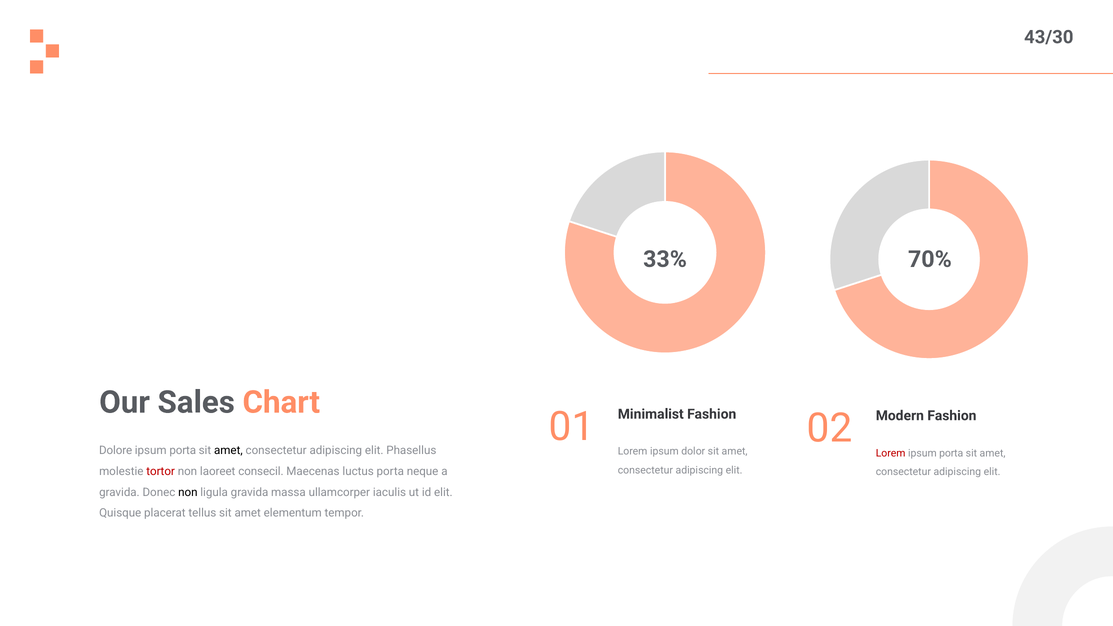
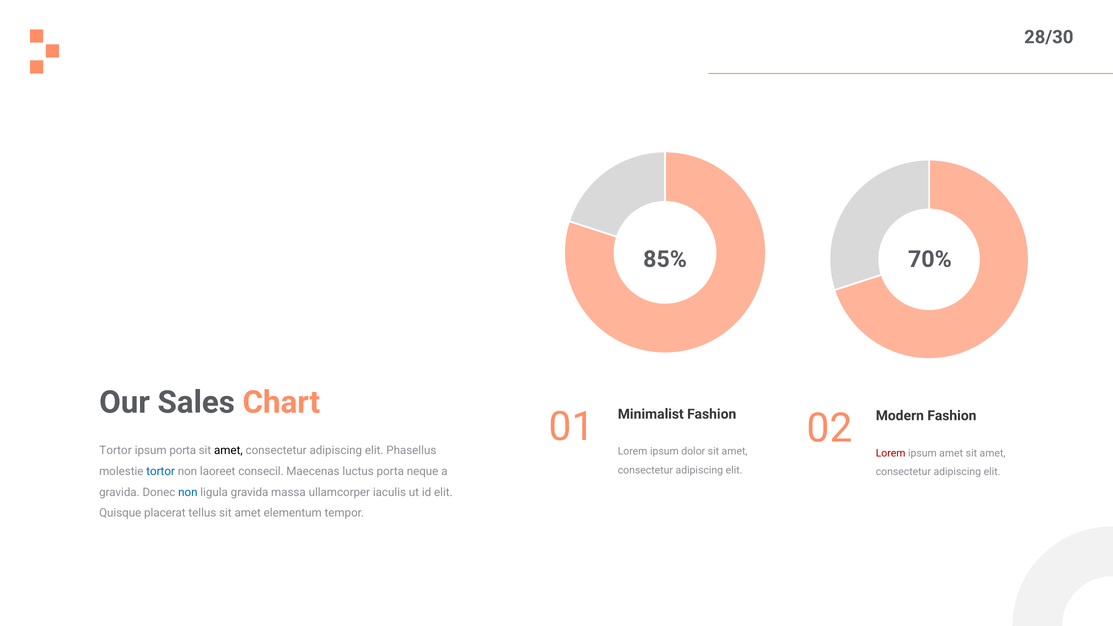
43/30: 43/30 -> 28/30
33%: 33% -> 85%
Dolore at (116, 450): Dolore -> Tortor
porta at (951, 453): porta -> amet
tortor at (161, 471) colour: red -> blue
non at (188, 492) colour: black -> blue
